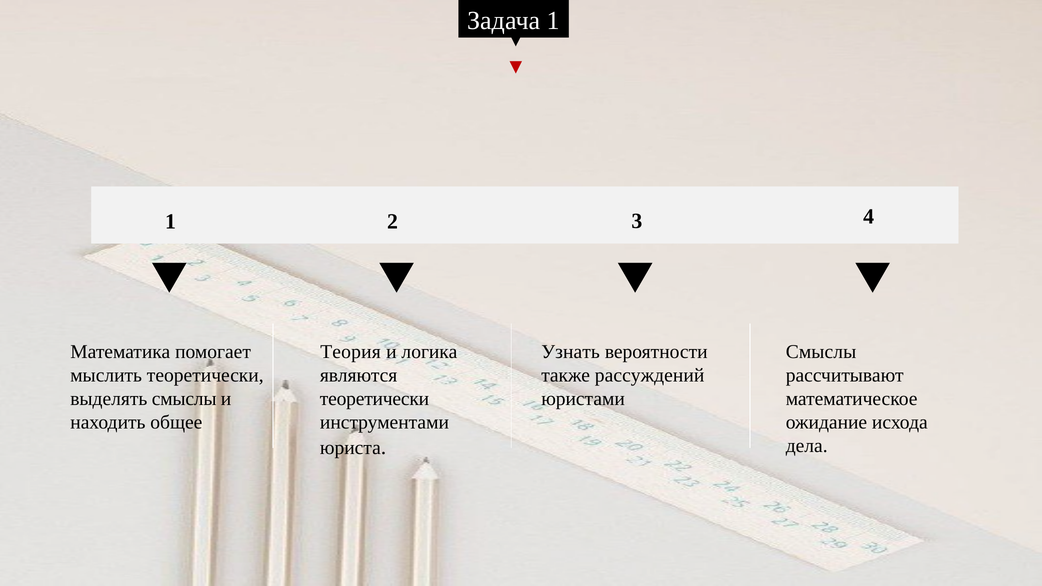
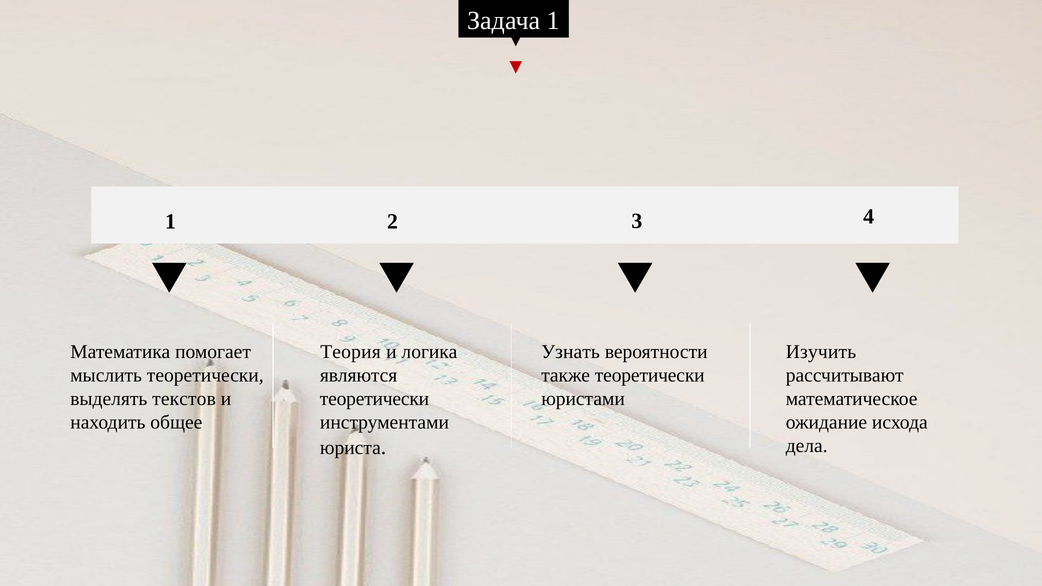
Смыслы at (821, 352): Смыслы -> Изучить
также рассуждений: рассуждений -> теоретически
выделять смыслы: смыслы -> текстов
